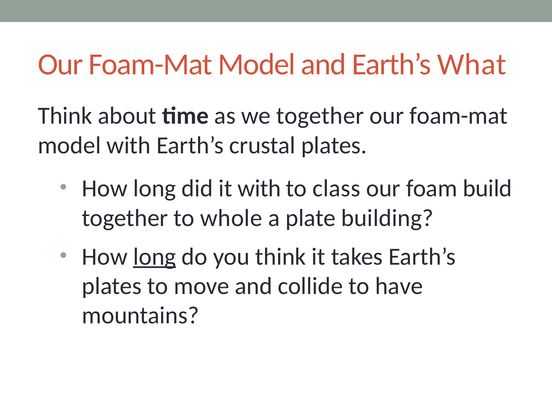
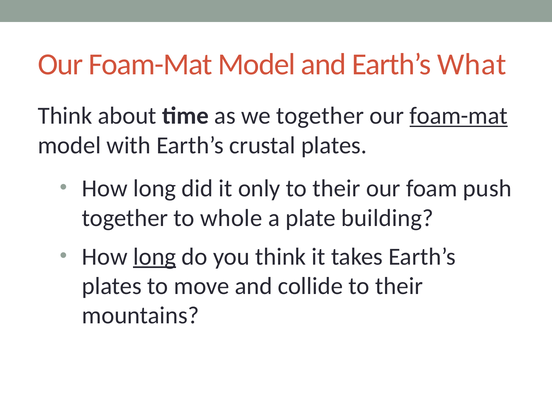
foam-mat at (459, 116) underline: none -> present
it with: with -> only
class at (336, 188): class -> their
build: build -> push
collide to have: have -> their
